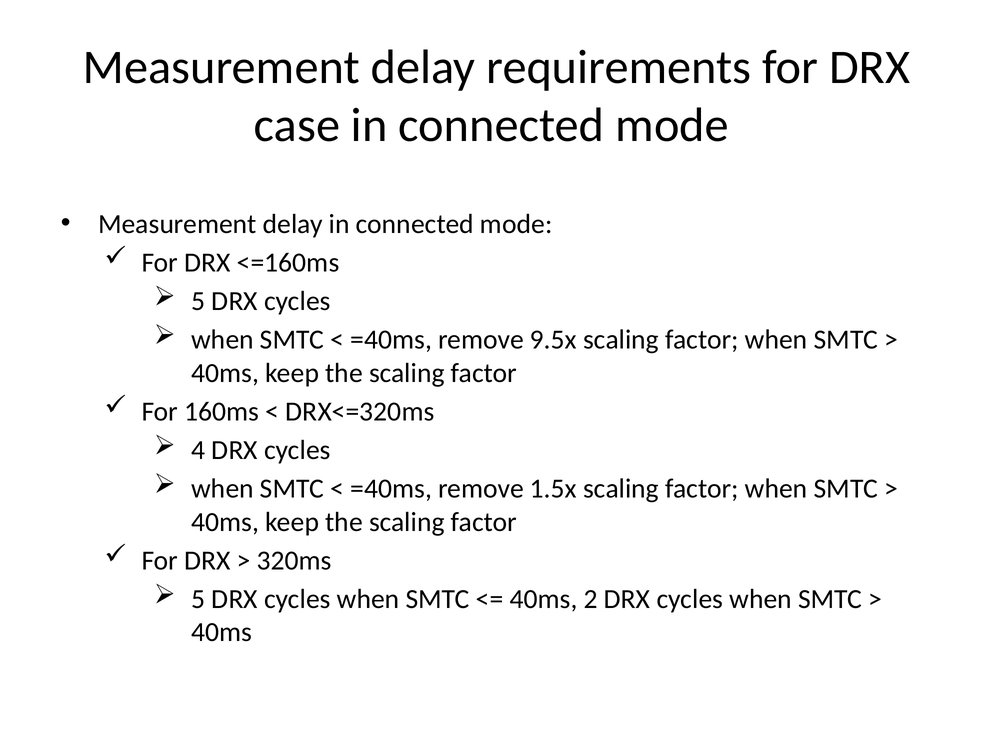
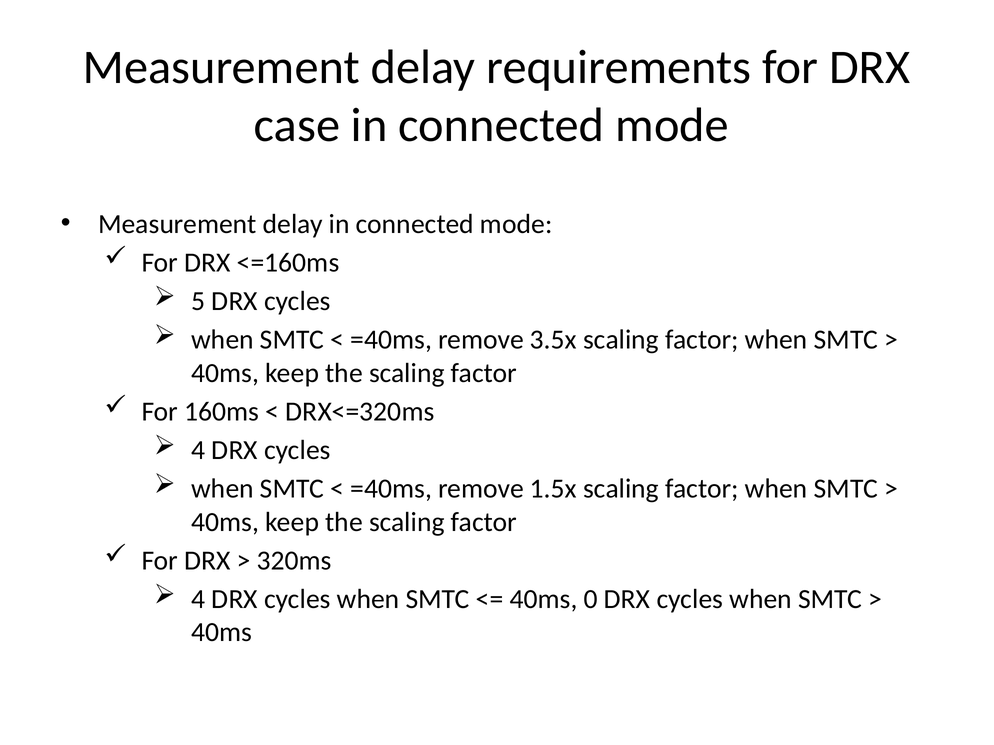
9.5x: 9.5x -> 3.5x
5 at (198, 600): 5 -> 4
2: 2 -> 0
